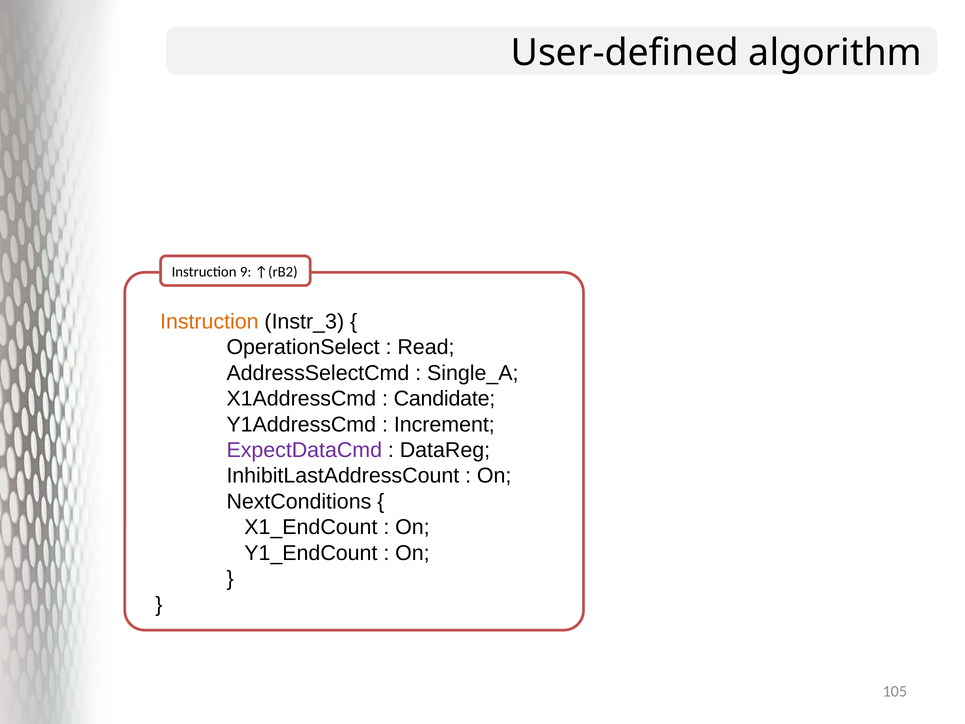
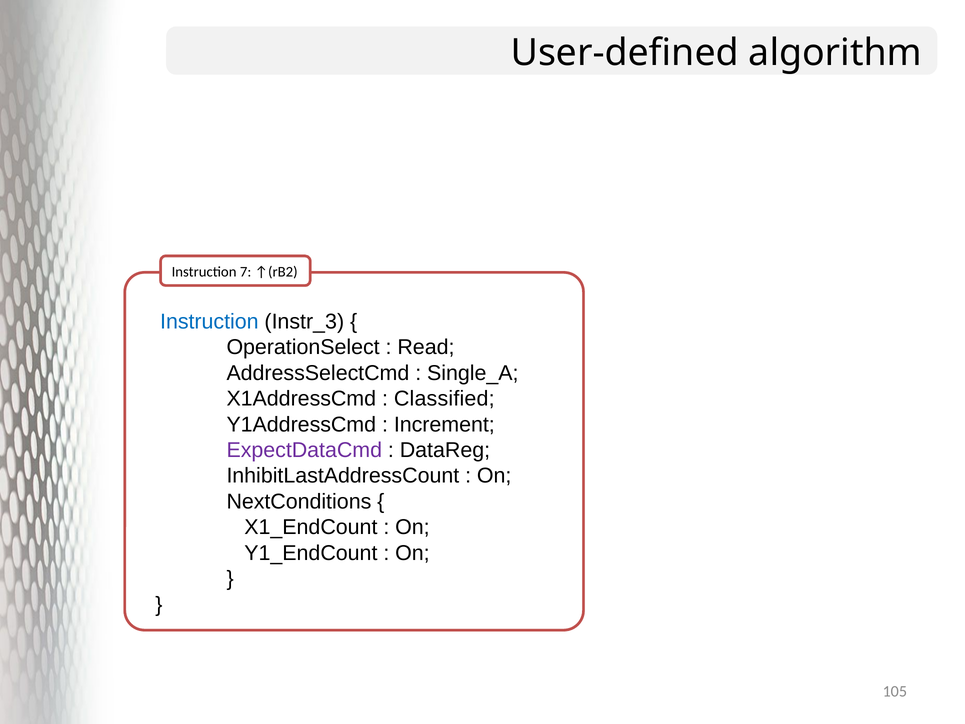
9: 9 -> 7
Instruction at (209, 321) colour: orange -> blue
Candidate: Candidate -> Classified
